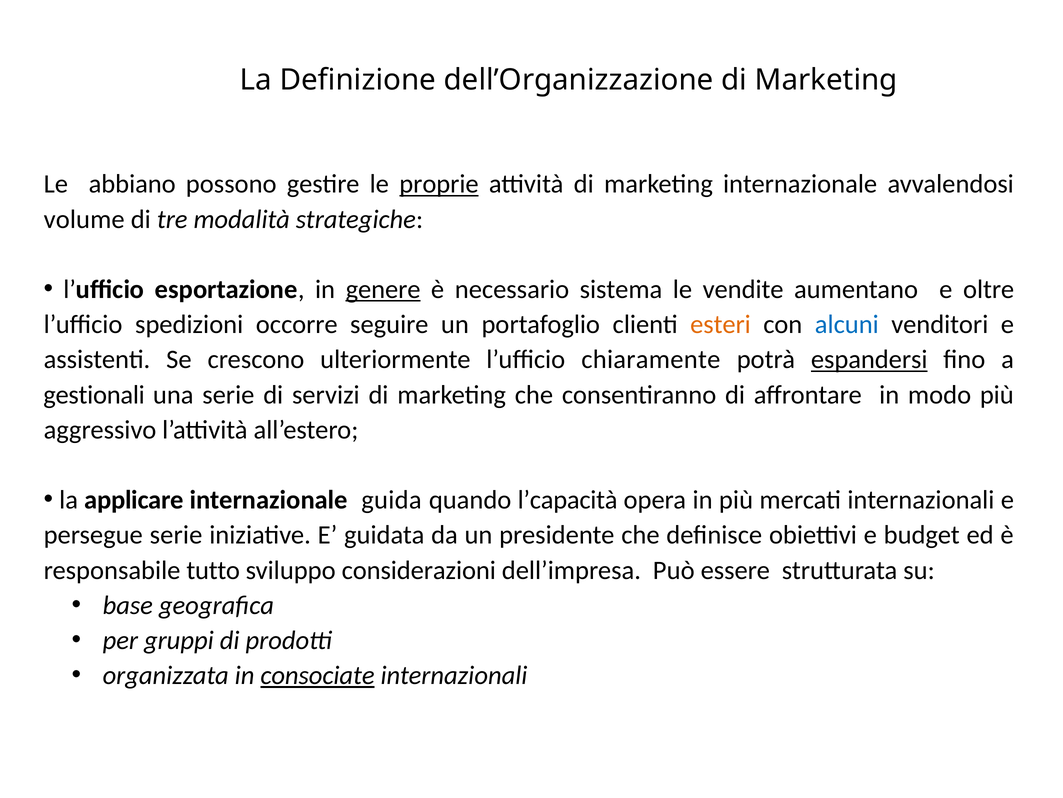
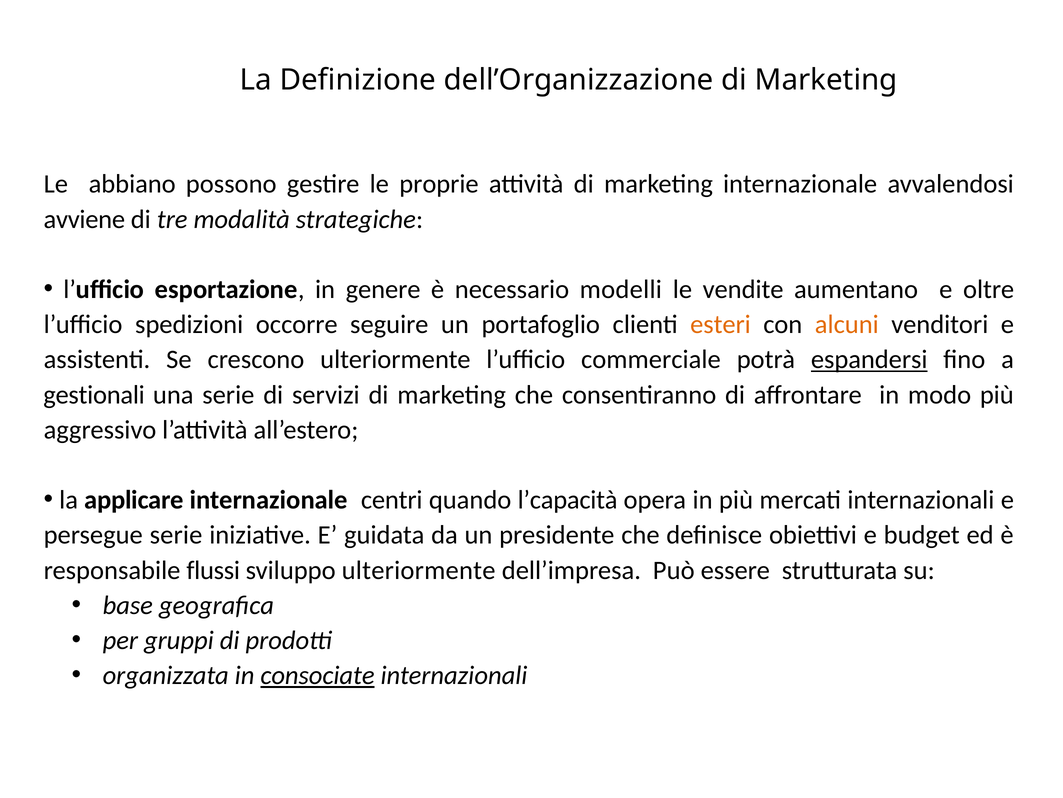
proprie underline: present -> none
volume: volume -> avviene
genere underline: present -> none
sistema: sistema -> modelli
alcuni colour: blue -> orange
chiaramente: chiaramente -> commerciale
guida: guida -> centri
tutto: tutto -> flussi
sviluppo considerazioni: considerazioni -> ulteriormente
